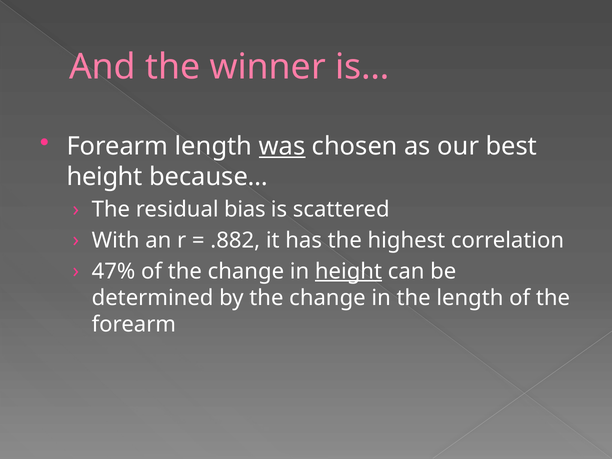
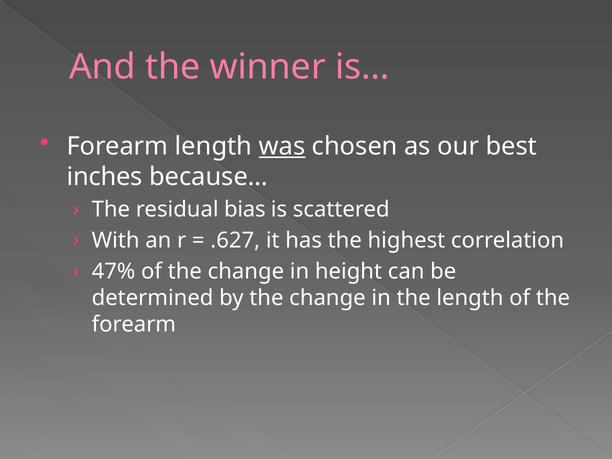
height at (105, 177): height -> inches
.882: .882 -> .627
height at (348, 271) underline: present -> none
